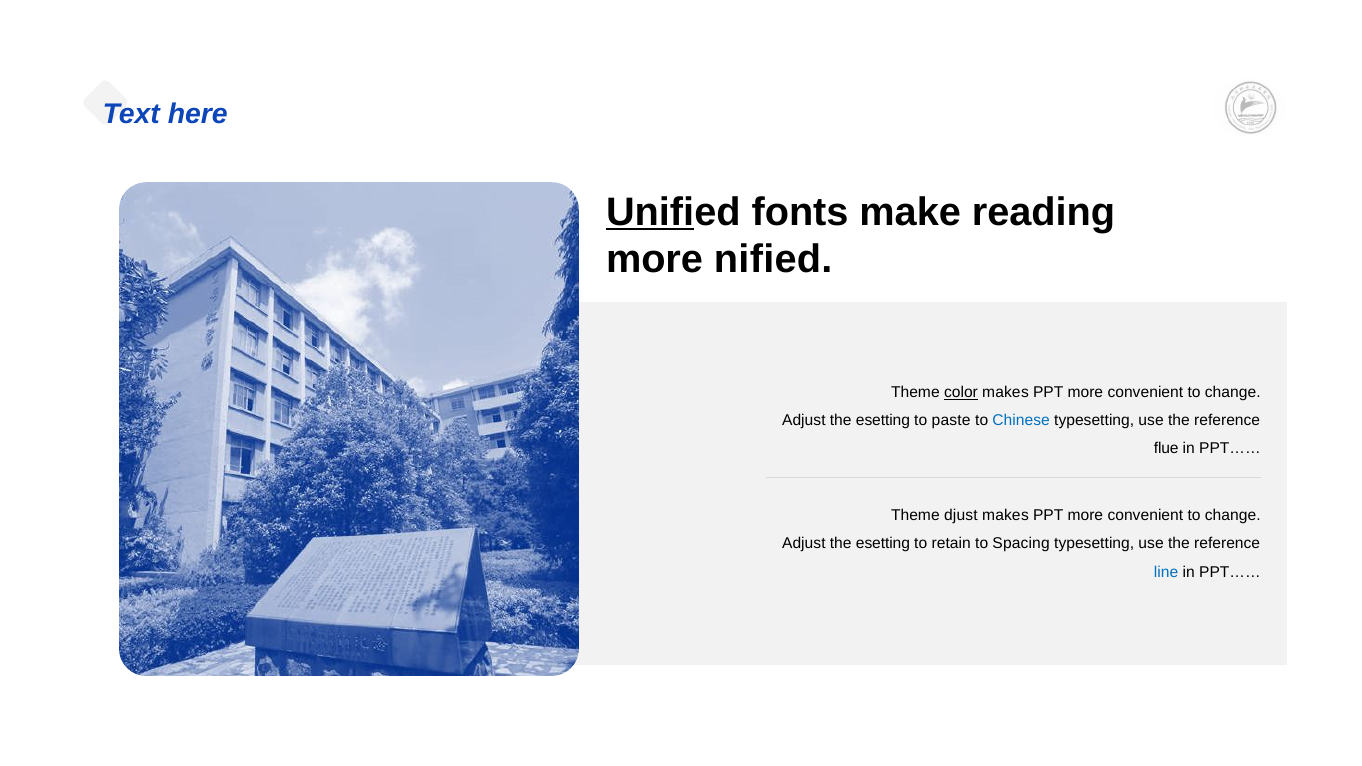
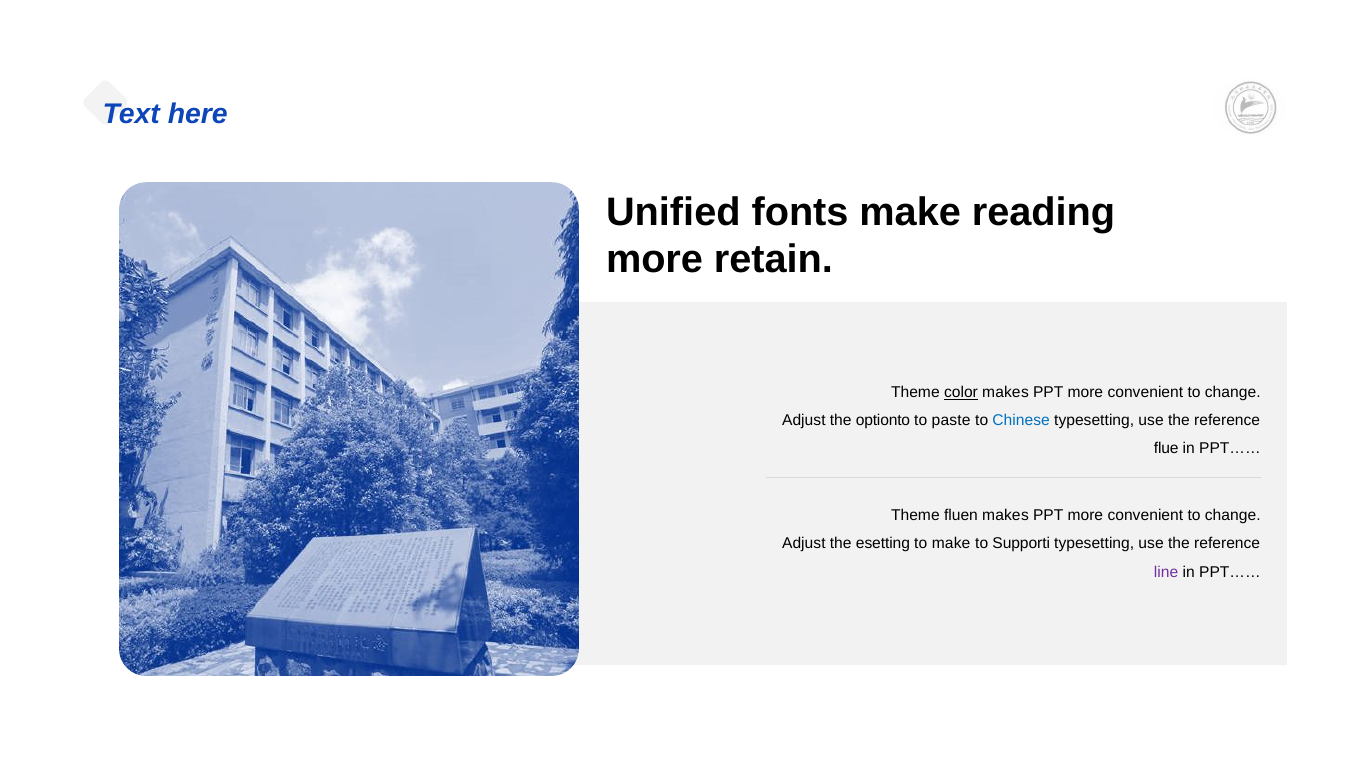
Unifi underline: present -> none
nified: nified -> retain
esetting at (883, 421): esetting -> optionto
djust: djust -> fluen
to retain: retain -> make
Spacing: Spacing -> Supporti
line colour: blue -> purple
